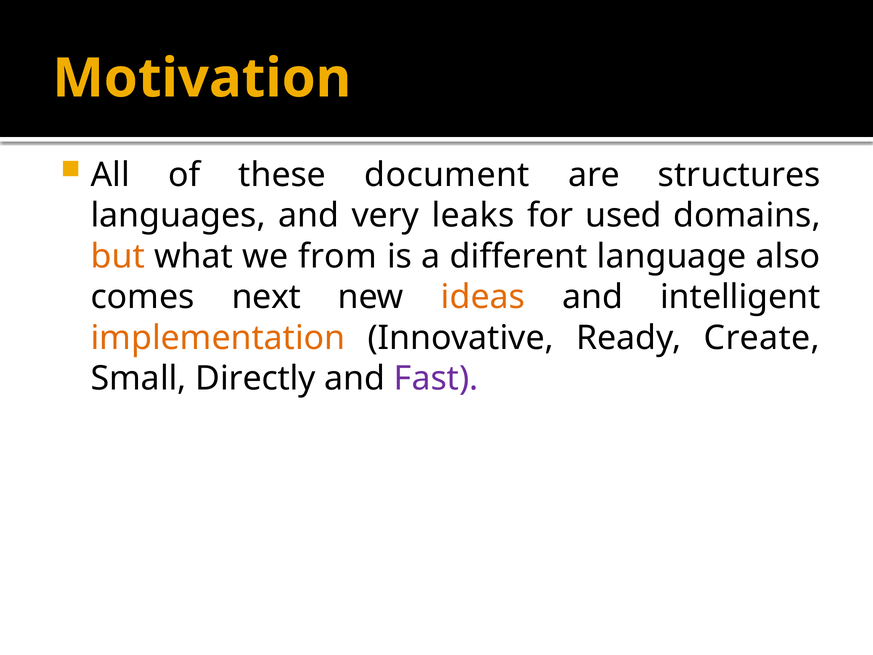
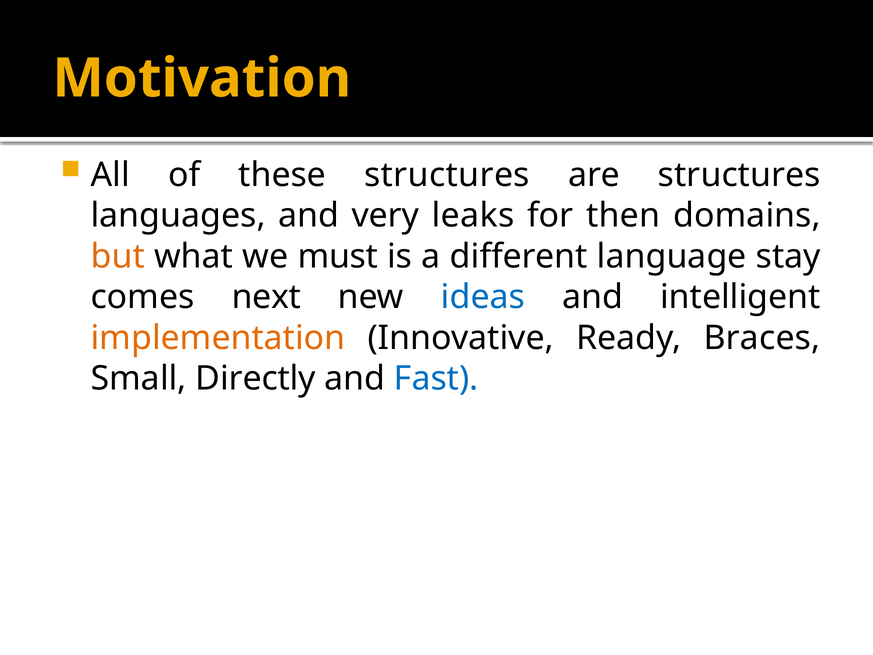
these document: document -> structures
used: used -> then
from: from -> must
also: also -> stay
ideas colour: orange -> blue
Create: Create -> Braces
Fast colour: purple -> blue
